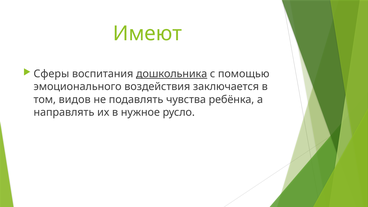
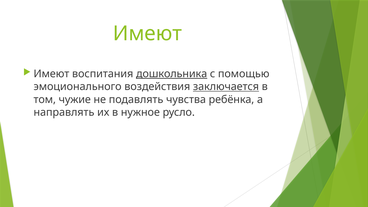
Сферы at (51, 74): Сферы -> Имеют
заключается underline: none -> present
видов: видов -> чужие
